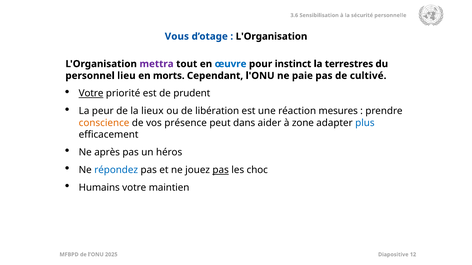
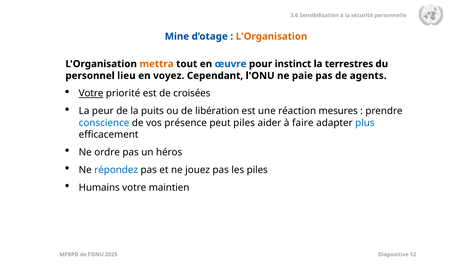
Vous: Vous -> Mine
L'Organisation at (271, 36) colour: black -> orange
mettra colour: purple -> orange
morts: morts -> voyez
cultivé: cultivé -> agents
prudent: prudent -> croisées
lieux: lieux -> puits
conscience colour: orange -> blue
peut dans: dans -> piles
zone: zone -> faire
après: après -> ordre
pas at (221, 170) underline: present -> none
les choc: choc -> piles
